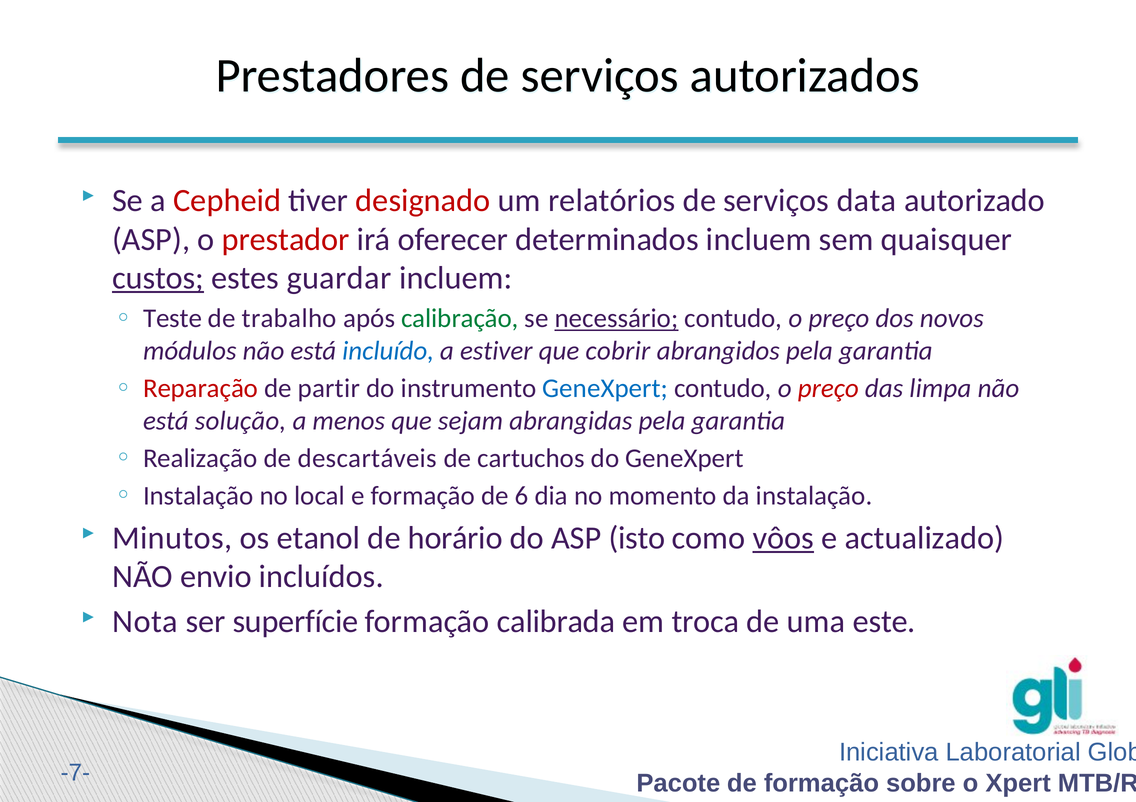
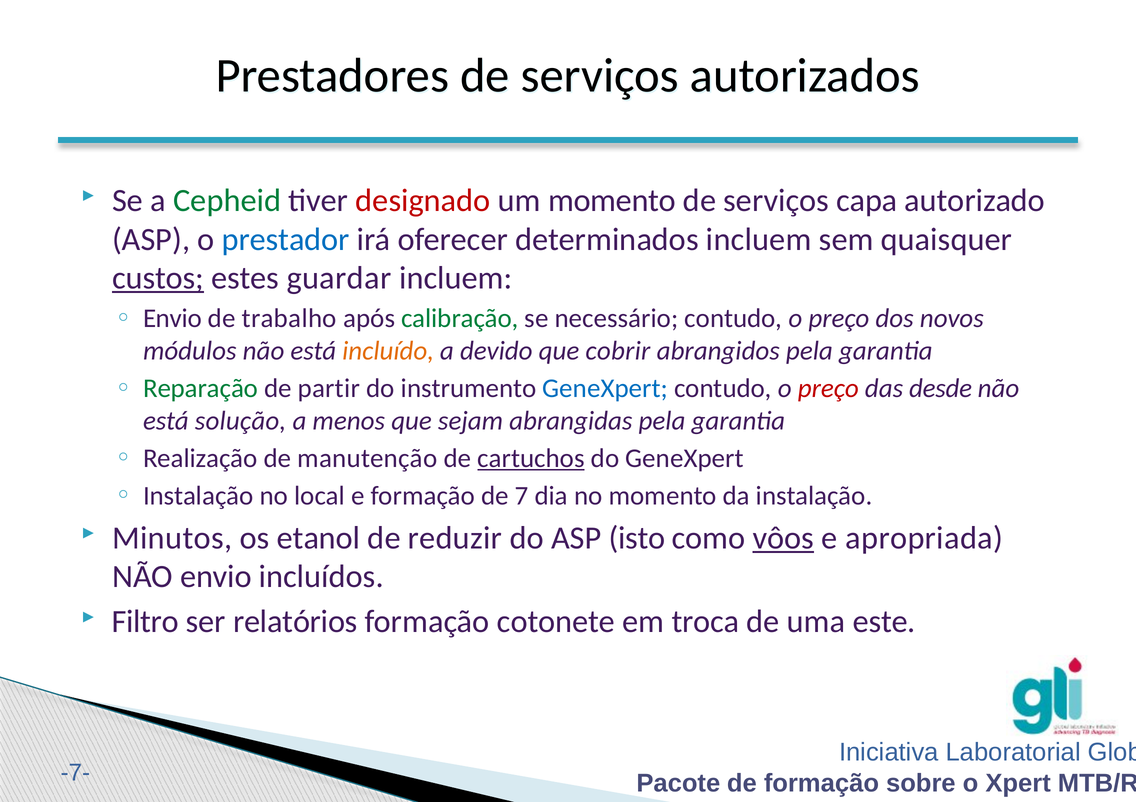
Cepheid colour: red -> green
um relatórios: relatórios -> momento
data: data -> capa
prestador colour: red -> blue
Teste at (173, 318): Teste -> Envio
necessário underline: present -> none
incluído colour: blue -> orange
estiver: estiver -> devido
Reparação colour: red -> green
limpa: limpa -> desde
descartáveis: descartáveis -> manutenção
cartuchos underline: none -> present
6: 6 -> 7
horário: horário -> reduzir
actualizado: actualizado -> apropriada
Nota: Nota -> Filtro
superfície: superfície -> relatórios
calibrada: calibrada -> cotonete
